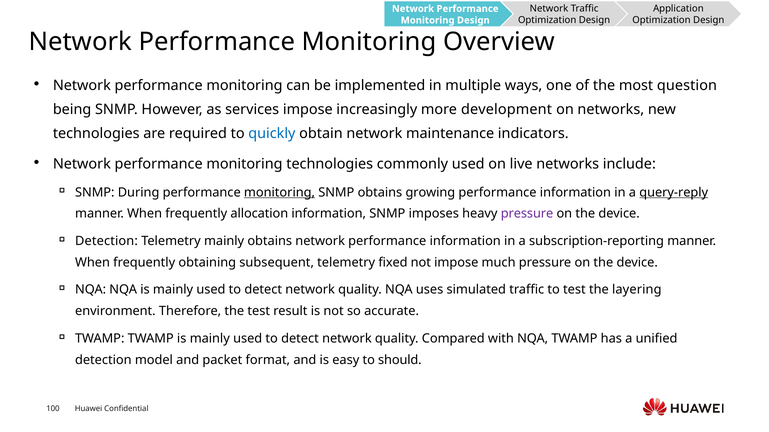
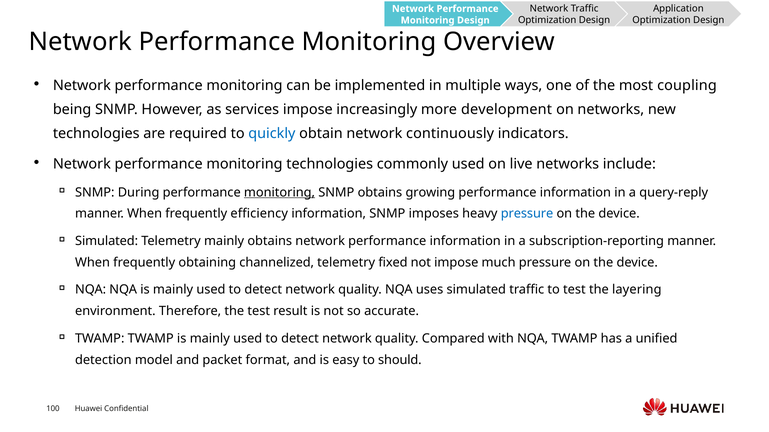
question: question -> coupling
maintenance: maintenance -> continuously
query-reply underline: present -> none
allocation: allocation -> efficiency
pressure at (527, 214) colour: purple -> blue
Detection at (106, 241): Detection -> Simulated
subsequent: subsequent -> channelized
